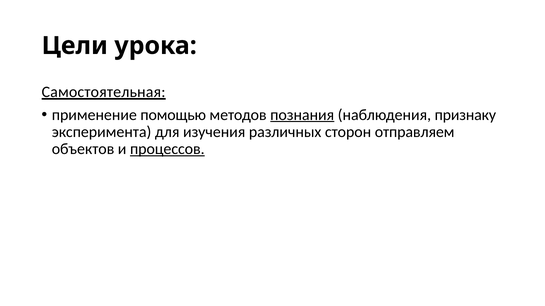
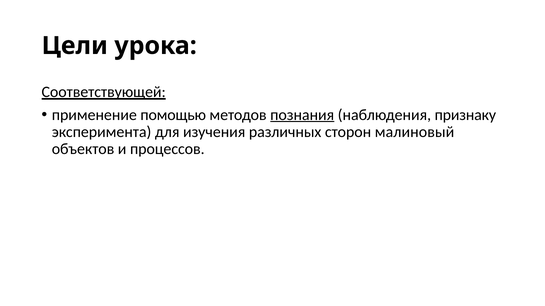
Самостоятельная: Самостоятельная -> Соответствующей
отправляем: отправляем -> малиновый
процессов underline: present -> none
